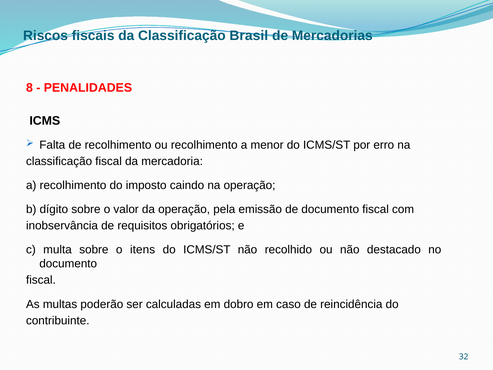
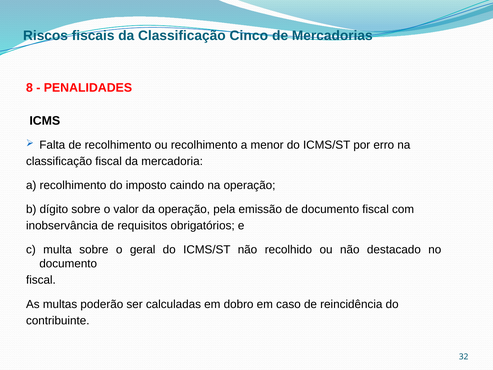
Brasil: Brasil -> Cinco
itens: itens -> geral
